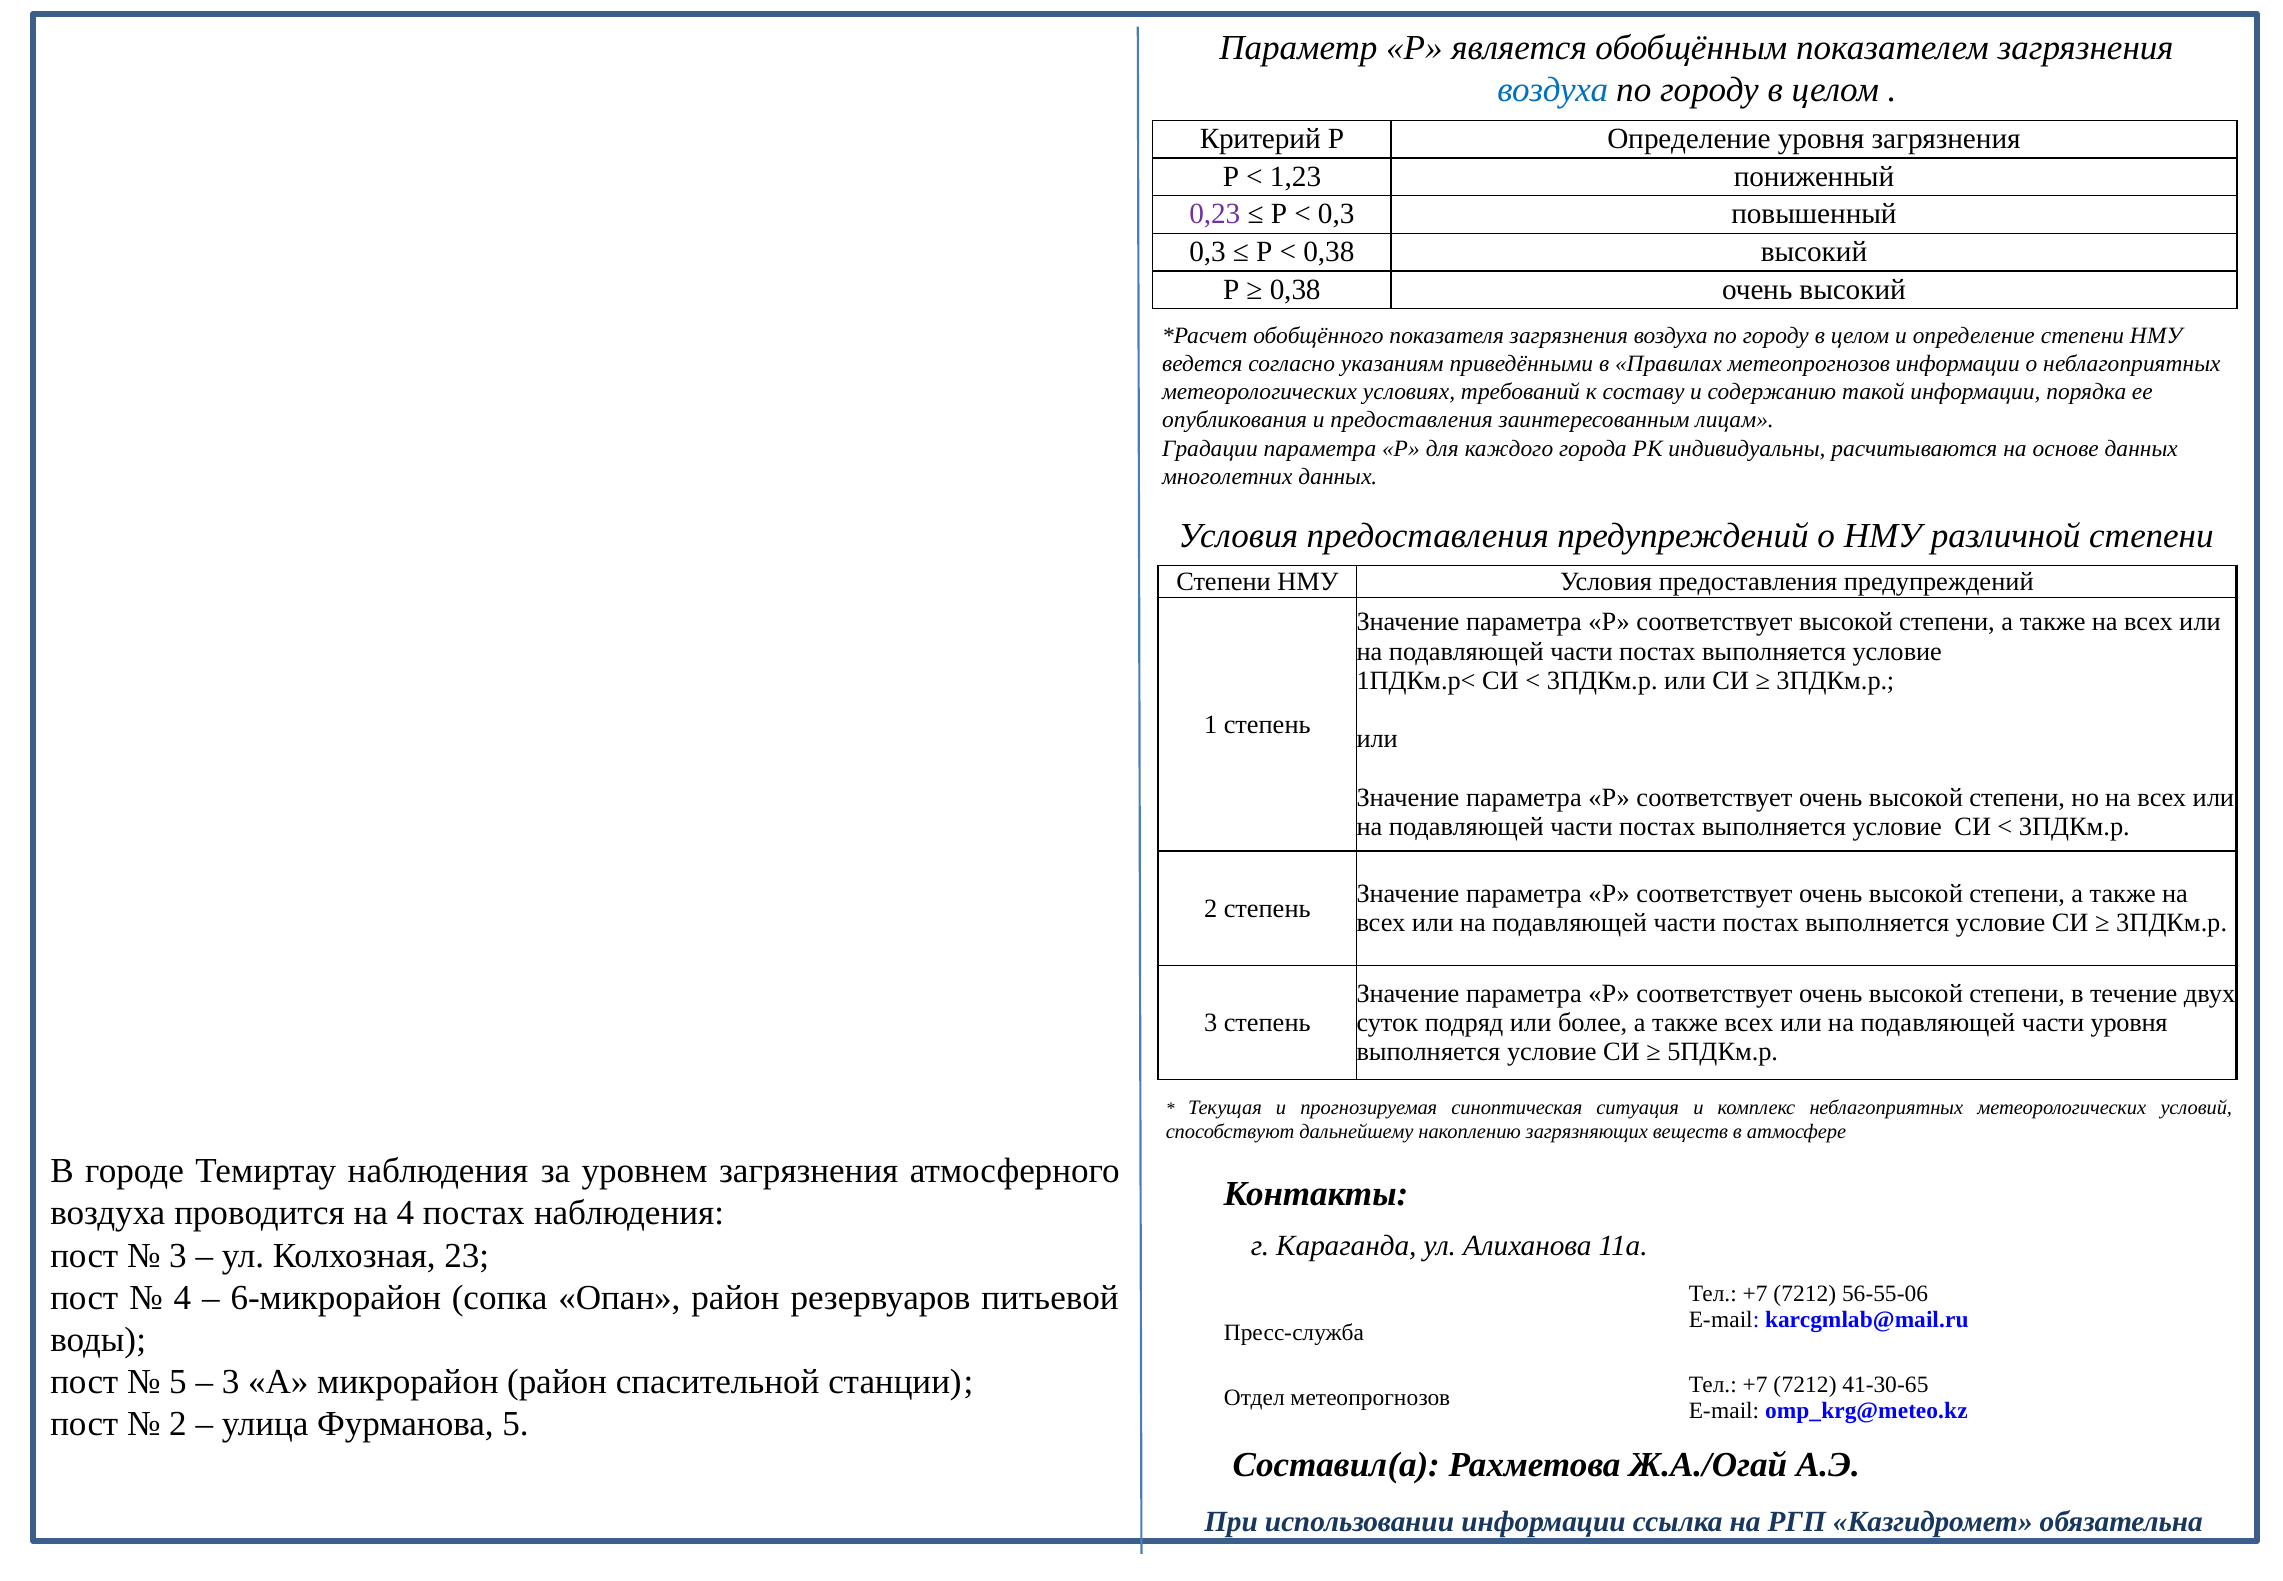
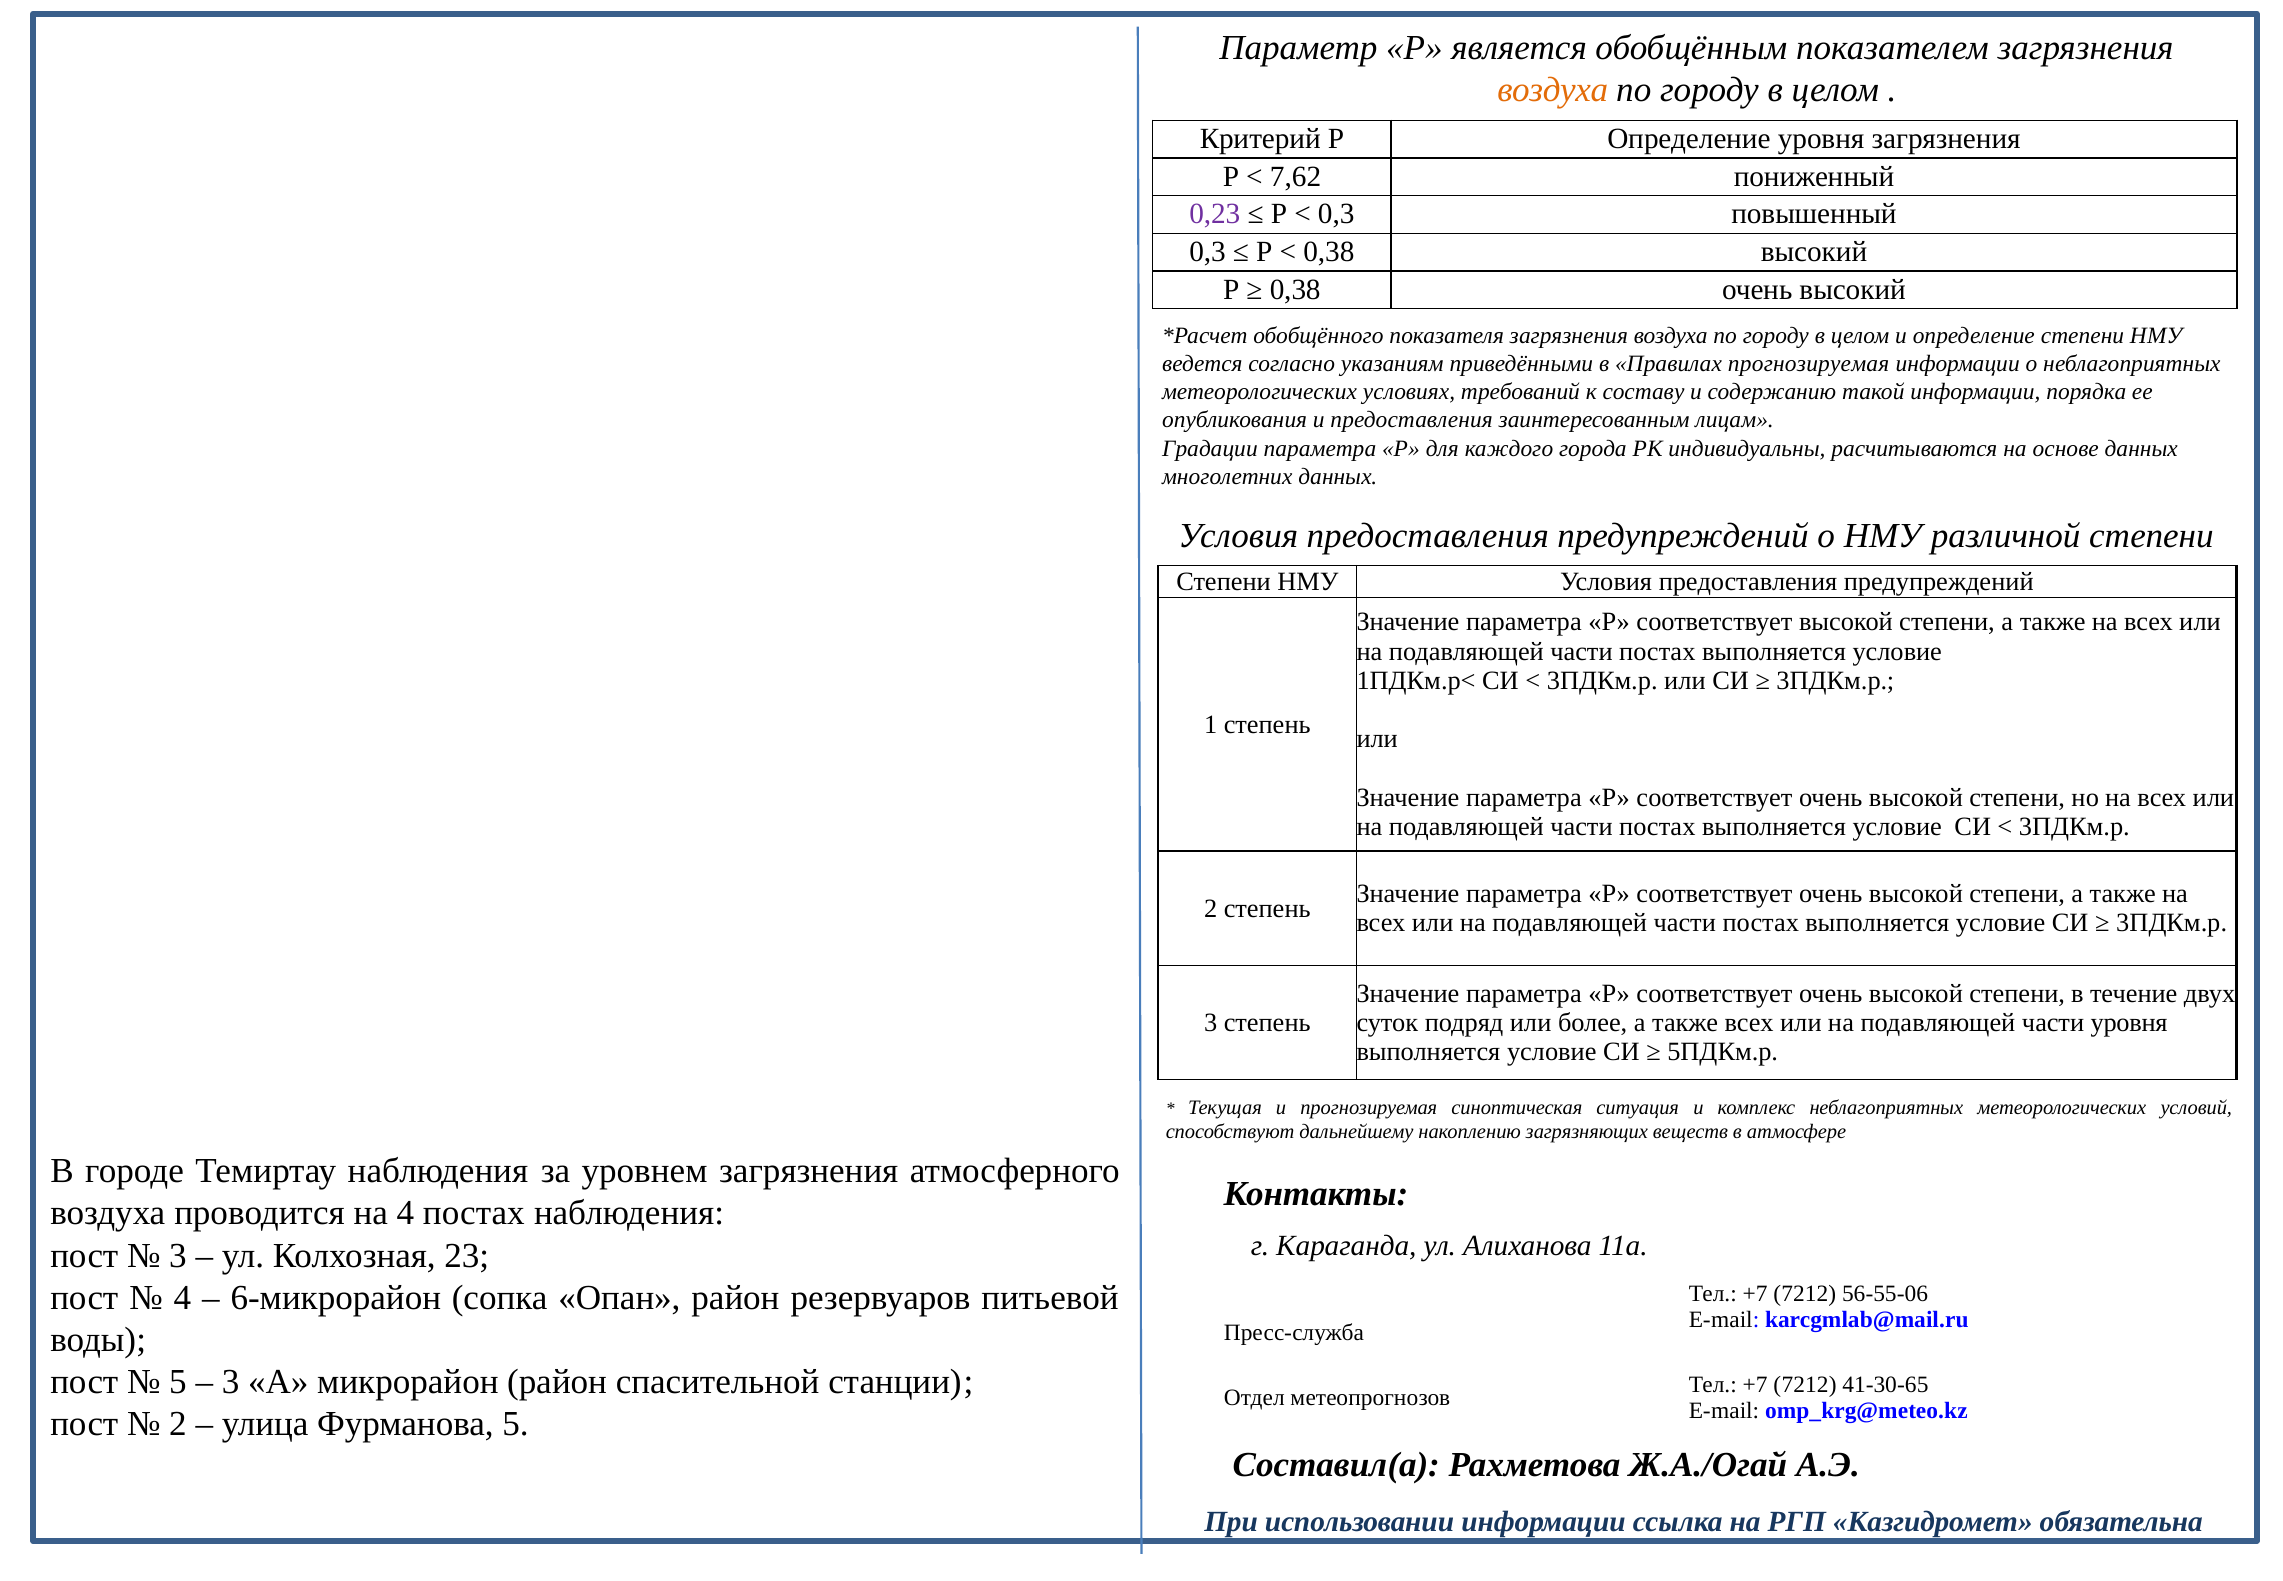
воздуха at (1553, 90) colour: blue -> orange
1,23: 1,23 -> 7,62
Правилах метеопрогнозов: метеопрогнозов -> прогнозируемая
